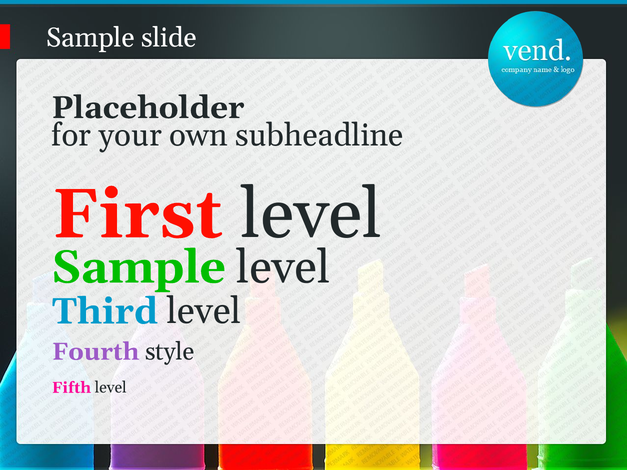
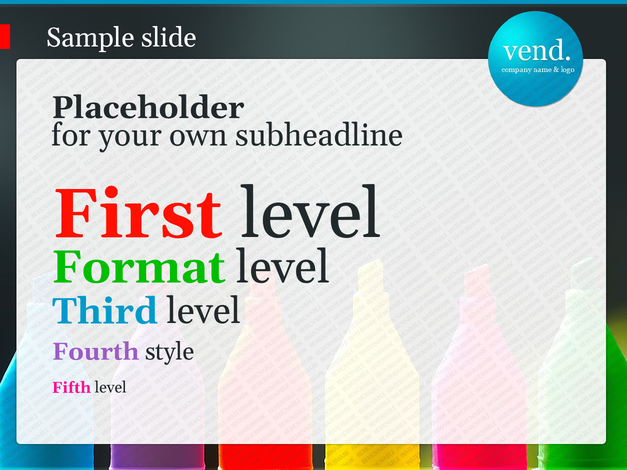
Sample at (139, 267): Sample -> Format
